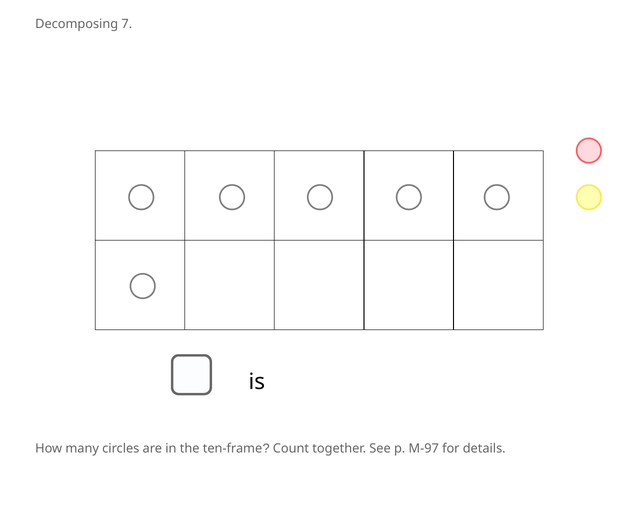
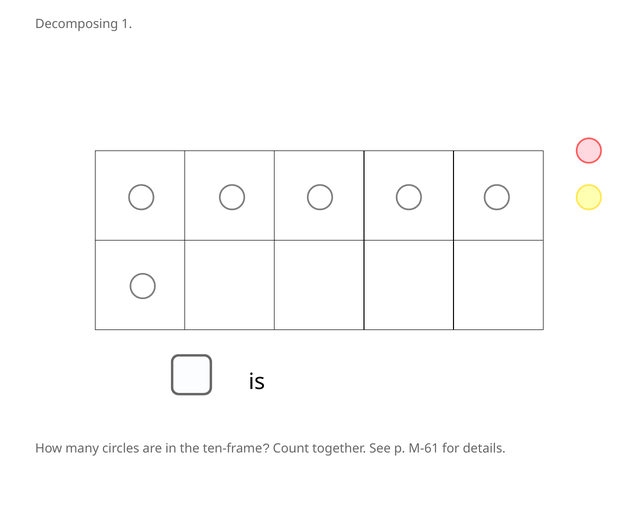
7: 7 -> 1
M-97: M-97 -> M-61
